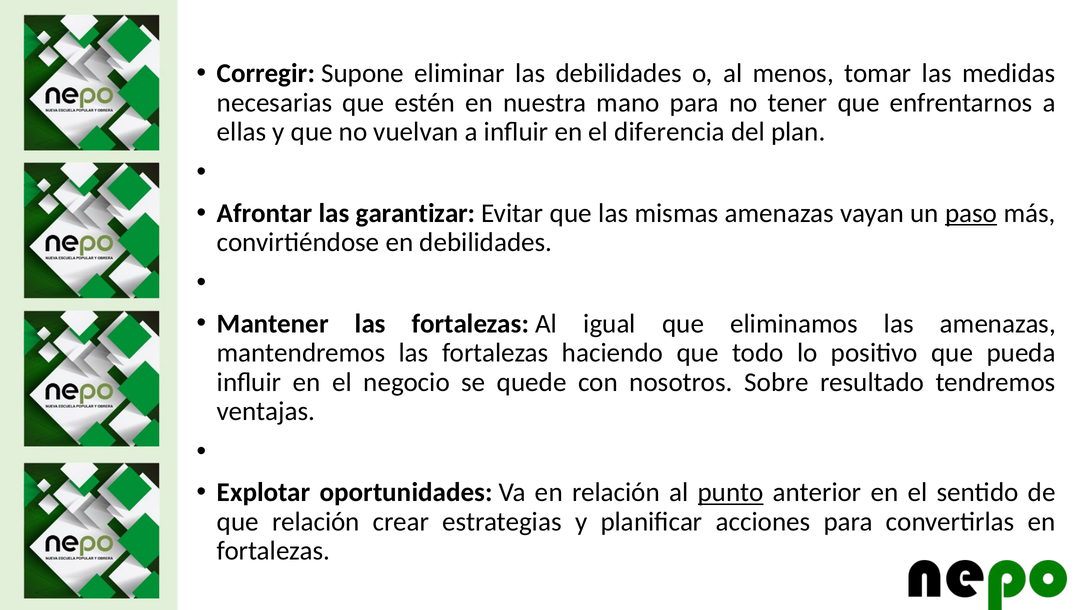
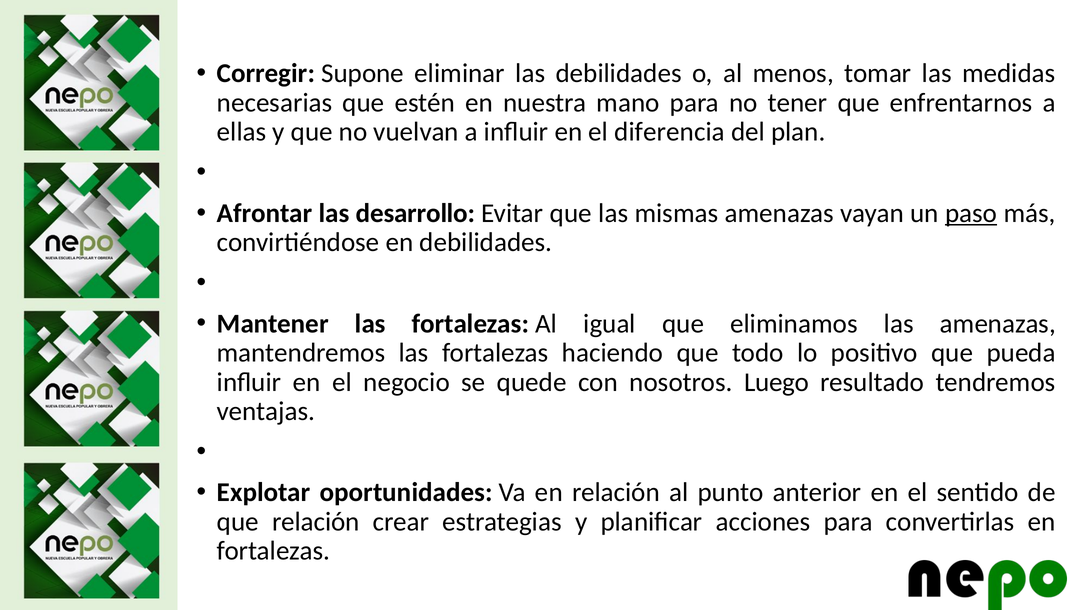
garantizar: garantizar -> desarrollo
Sobre: Sobre -> Luego
punto underline: present -> none
